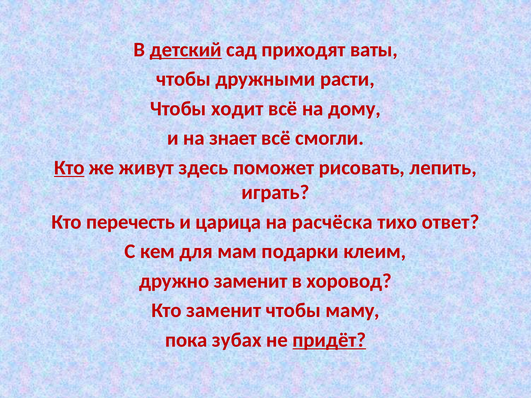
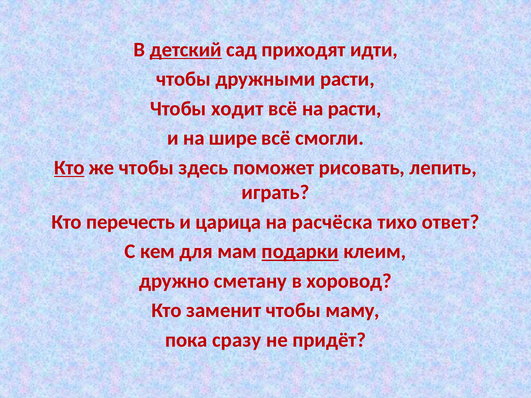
ваты: ваты -> идти
на дому: дому -> расти
знает: знает -> шире
же живут: живут -> чтобы
подарки underline: none -> present
дружно заменит: заменит -> сметану
зубах: зубах -> сразу
придёт underline: present -> none
